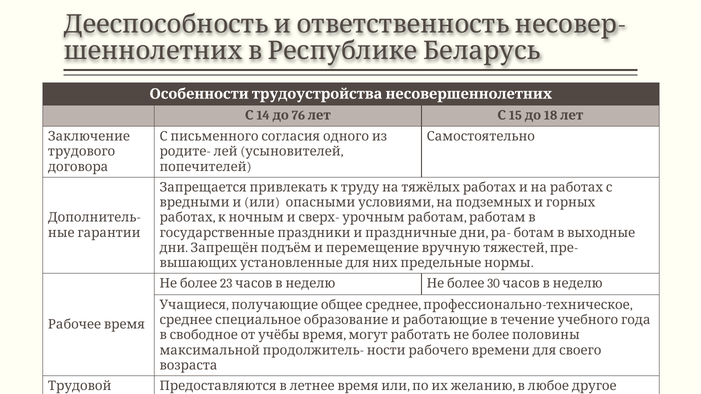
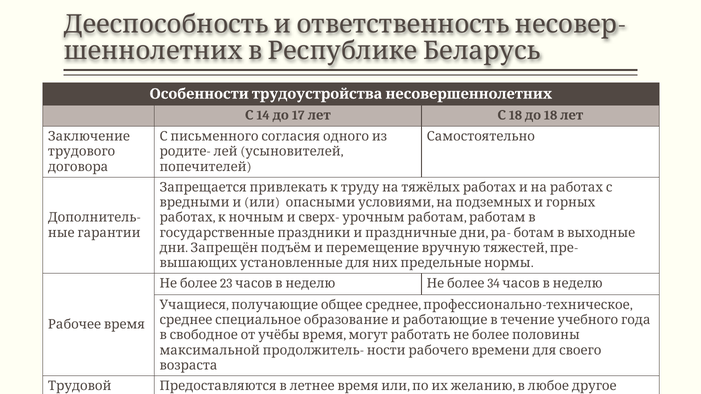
76: 76 -> 17
лет 15: 15 -> 18
30: 30 -> 34
